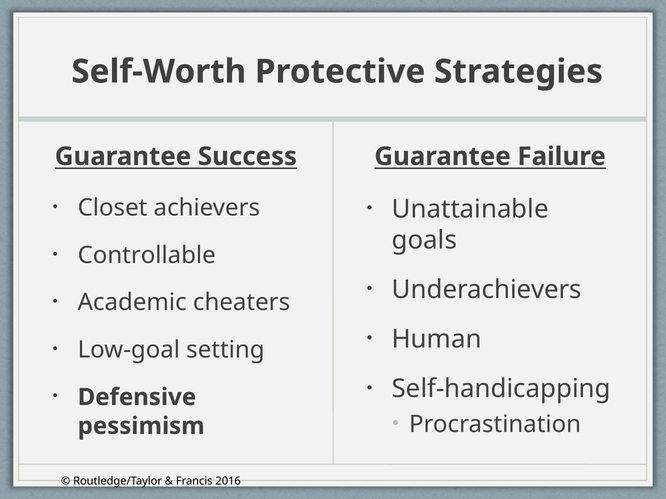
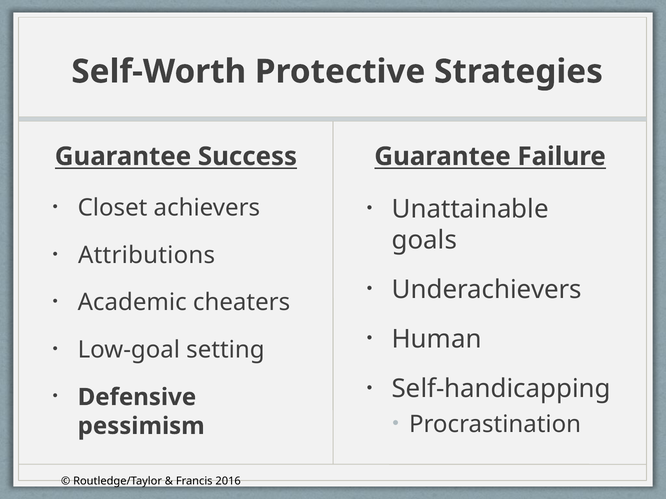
Controllable: Controllable -> Attributions
